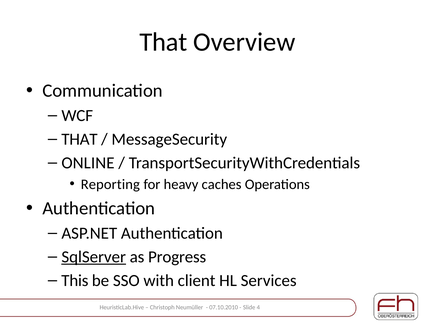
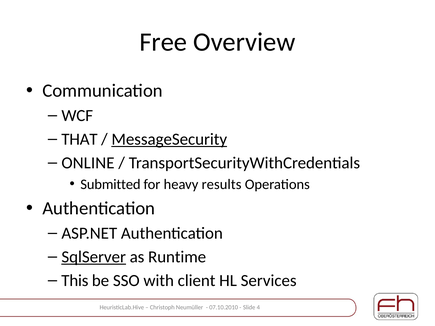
That at (163, 42): That -> Free
MessageSecurity underline: none -> present
Reporting: Reporting -> Submitted
caches: caches -> results
Progress: Progress -> Runtime
